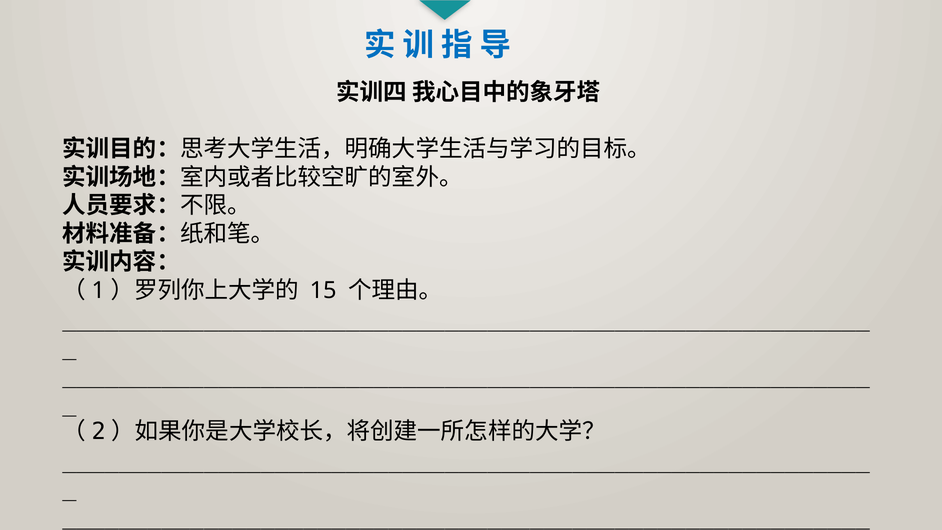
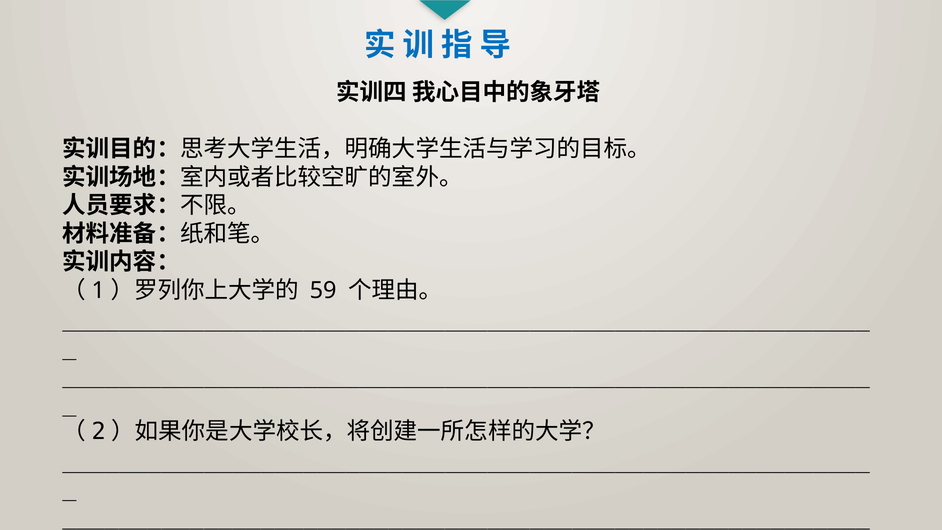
15: 15 -> 59
